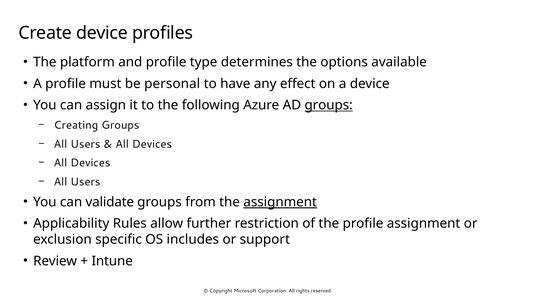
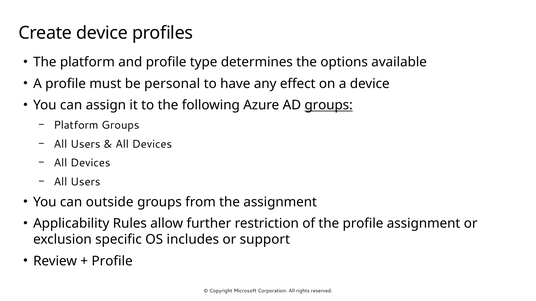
Creating at (76, 125): Creating -> Platform
validate: validate -> outside
assignment at (280, 202) underline: present -> none
Intune at (112, 262): Intune -> Profile
